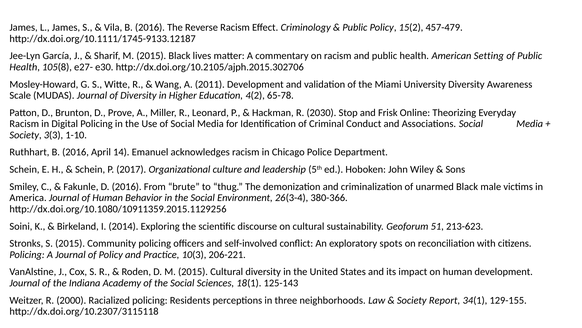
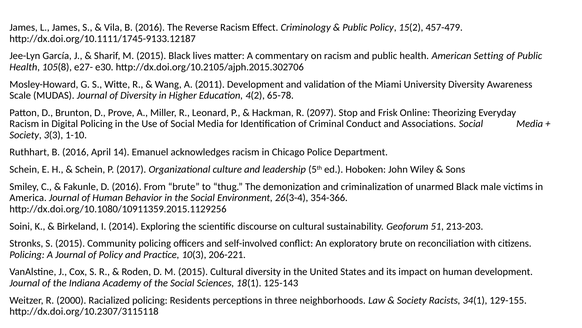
2030: 2030 -> 2097
380-366: 380-366 -> 354-366
213-623: 213-623 -> 213-203
exploratory spots: spots -> brute
Report: Report -> Racists
